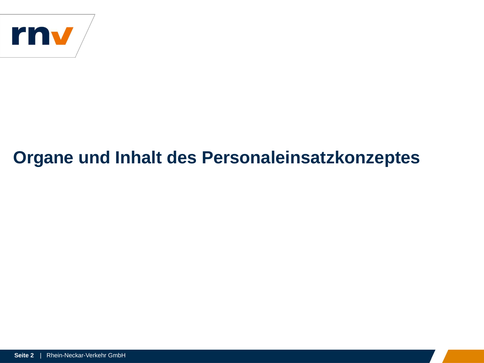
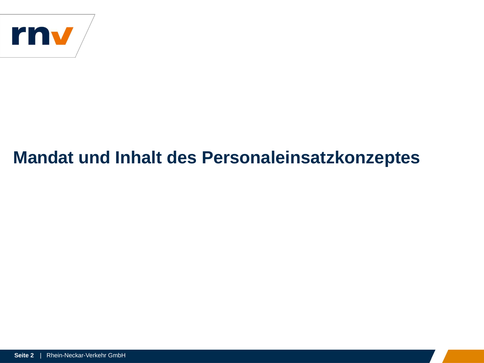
Organe: Organe -> Mandat
